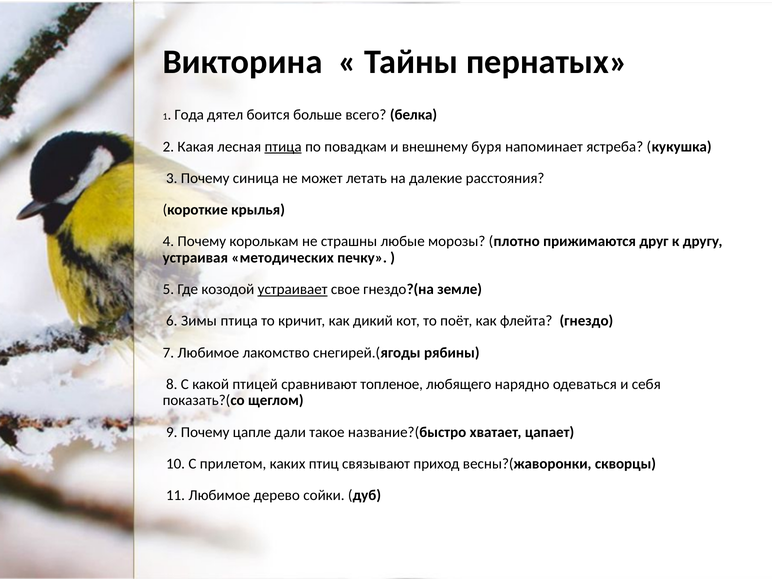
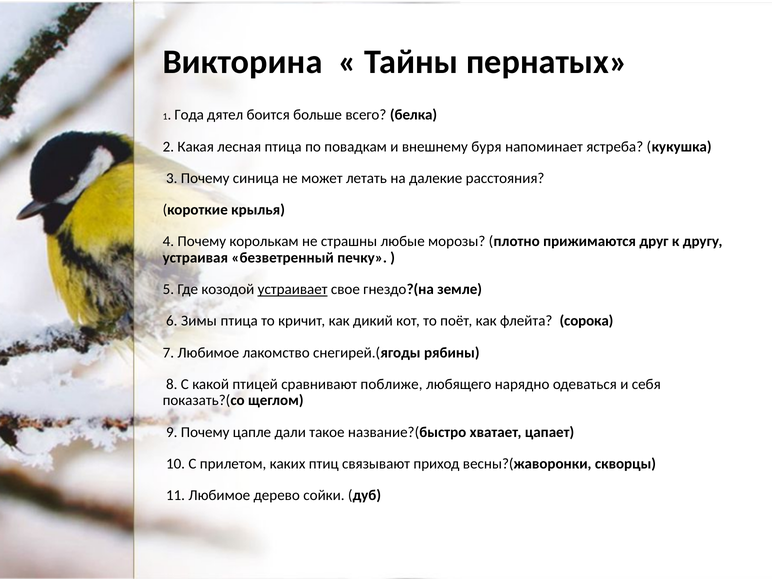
птица at (283, 147) underline: present -> none
методических: методических -> безветренный
гнездо: гнездо -> сорока
топленое: топленое -> поближе
